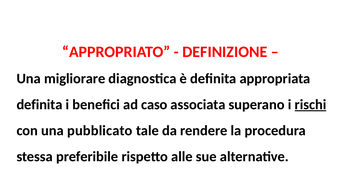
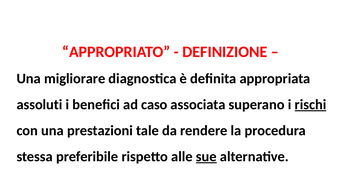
definita at (39, 105): definita -> assoluti
pubblicato: pubblicato -> prestazioni
sue underline: none -> present
